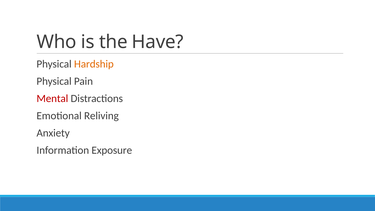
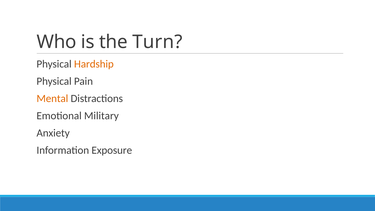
Have: Have -> Turn
Mental colour: red -> orange
Reliving: Reliving -> Military
